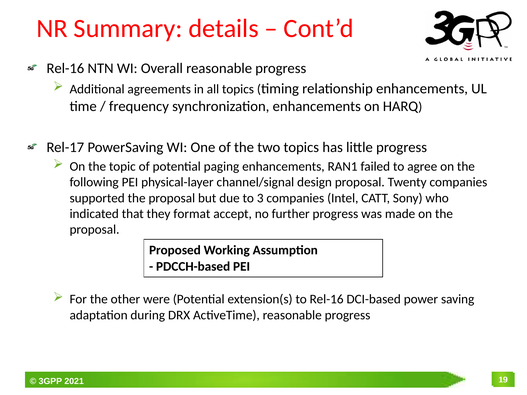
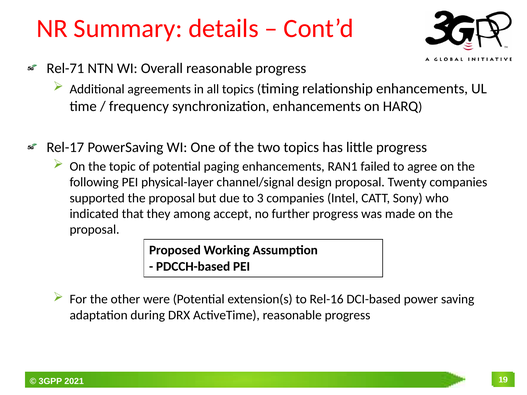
Rel-16 at (65, 68): Rel-16 -> Rel-71
format: format -> among
